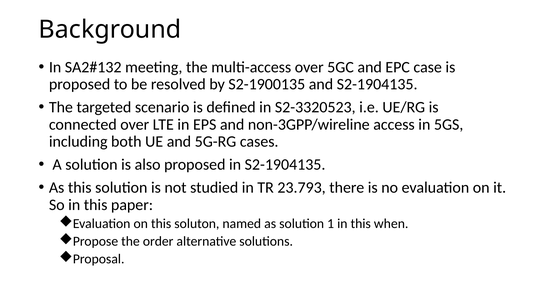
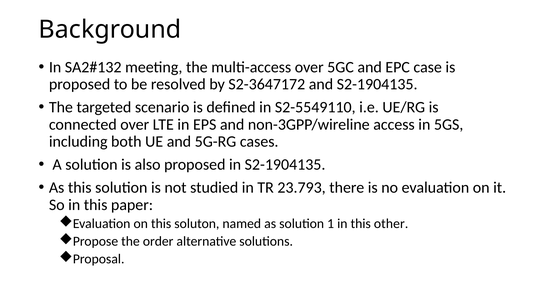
S2-1900135: S2-1900135 -> S2-3647172
S2-3320523: S2-3320523 -> S2-5549110
when: when -> other
